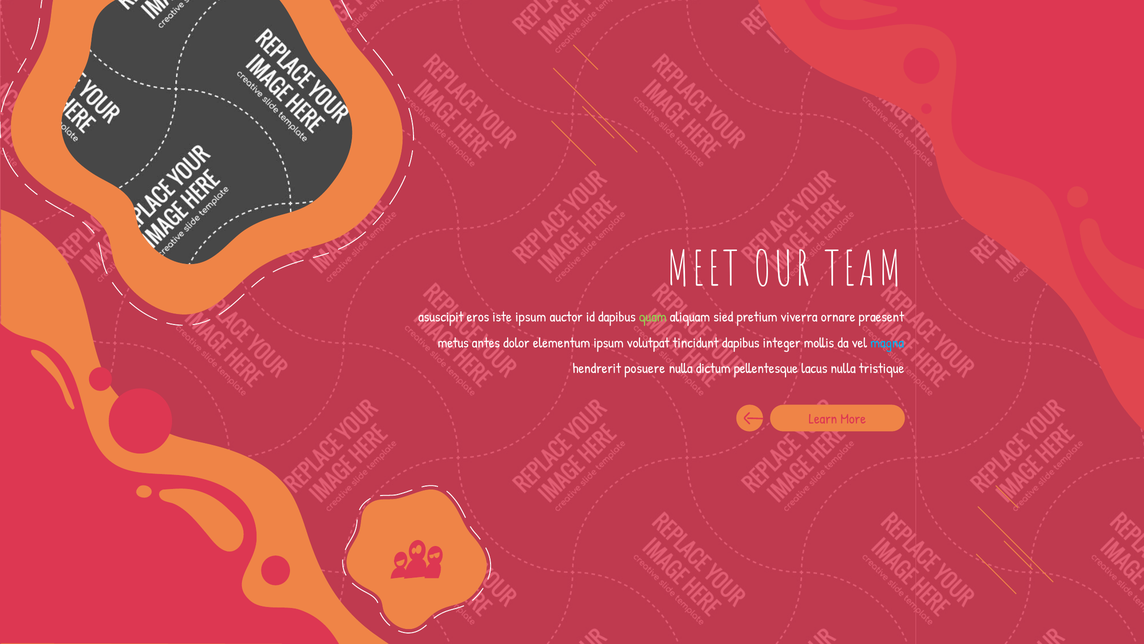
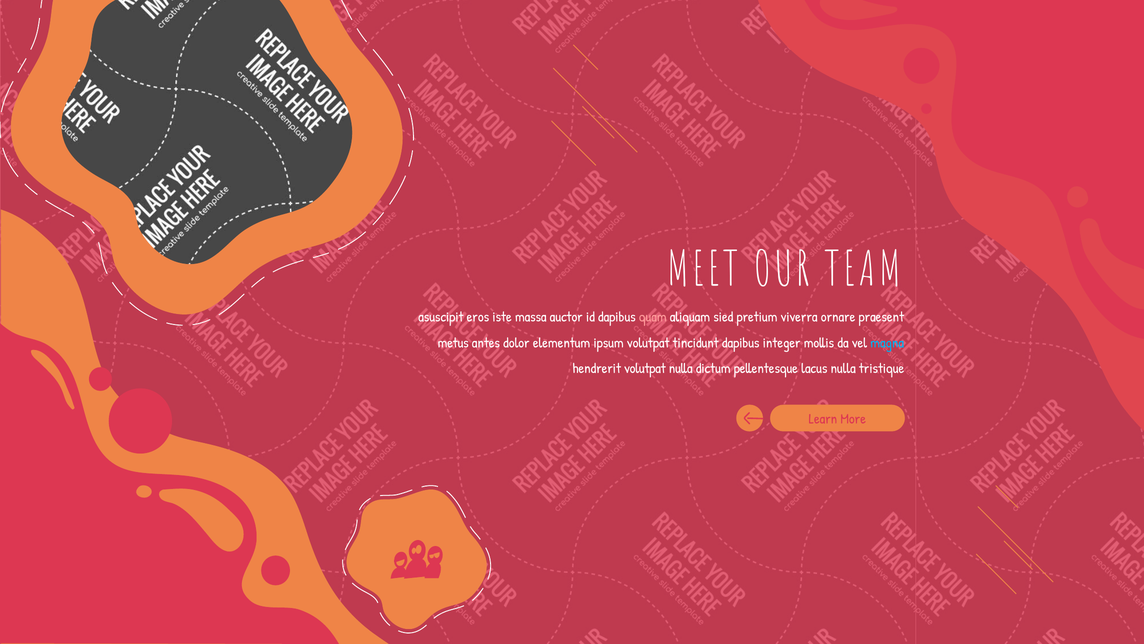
iste ipsum: ipsum -> massa
quam colour: light green -> pink
hendrerit posuere: posuere -> volutpat
